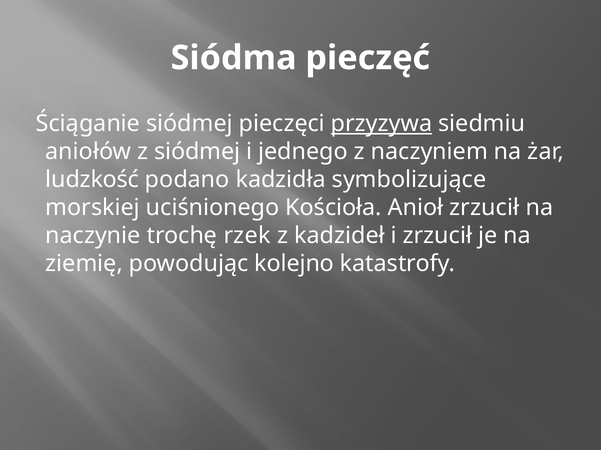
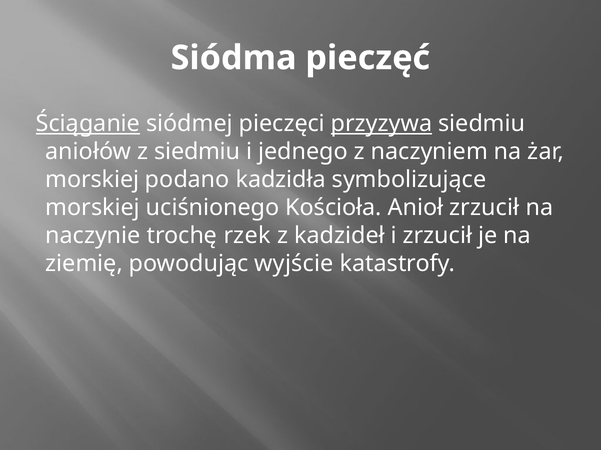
Ściąganie underline: none -> present
z siódmej: siódmej -> siedmiu
ludzkość at (92, 180): ludzkość -> morskiej
kolejno: kolejno -> wyjście
